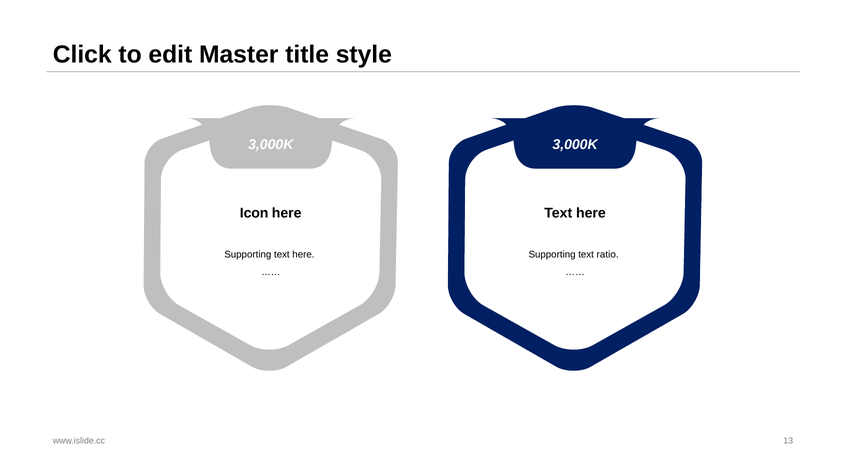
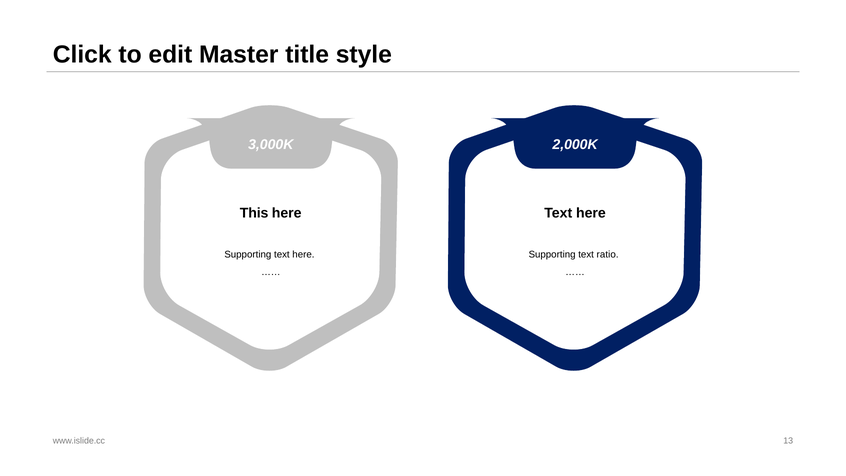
3,000K at (575, 144): 3,000K -> 2,000K
Icon: Icon -> This
